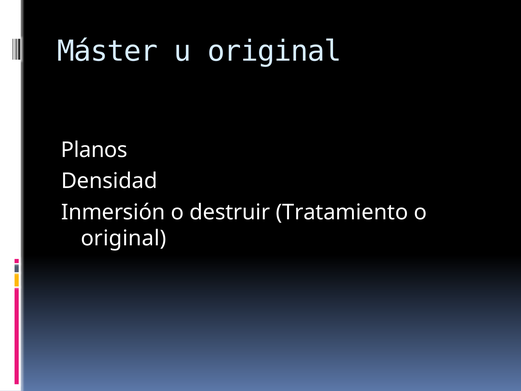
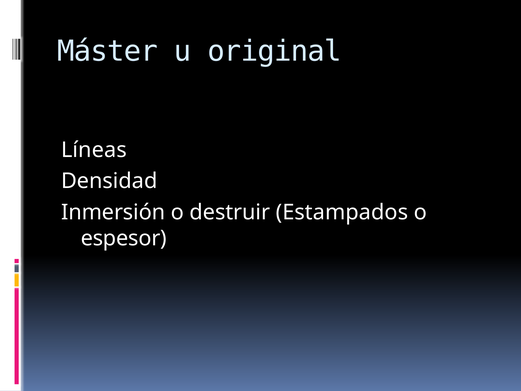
Planos: Planos -> Líneas
Tratamiento: Tratamiento -> Estampados
original at (124, 238): original -> espesor
